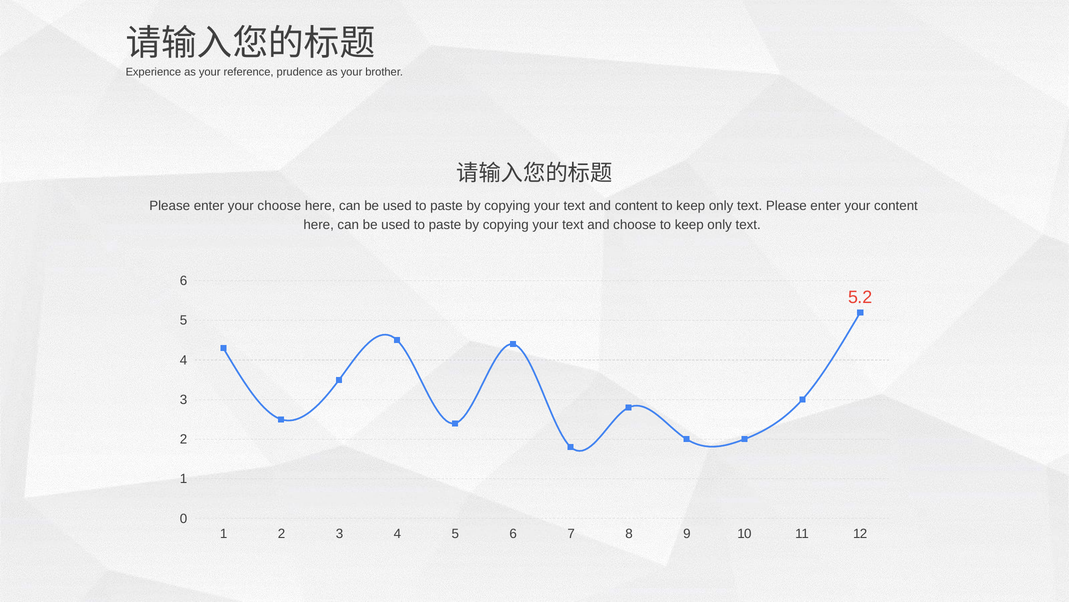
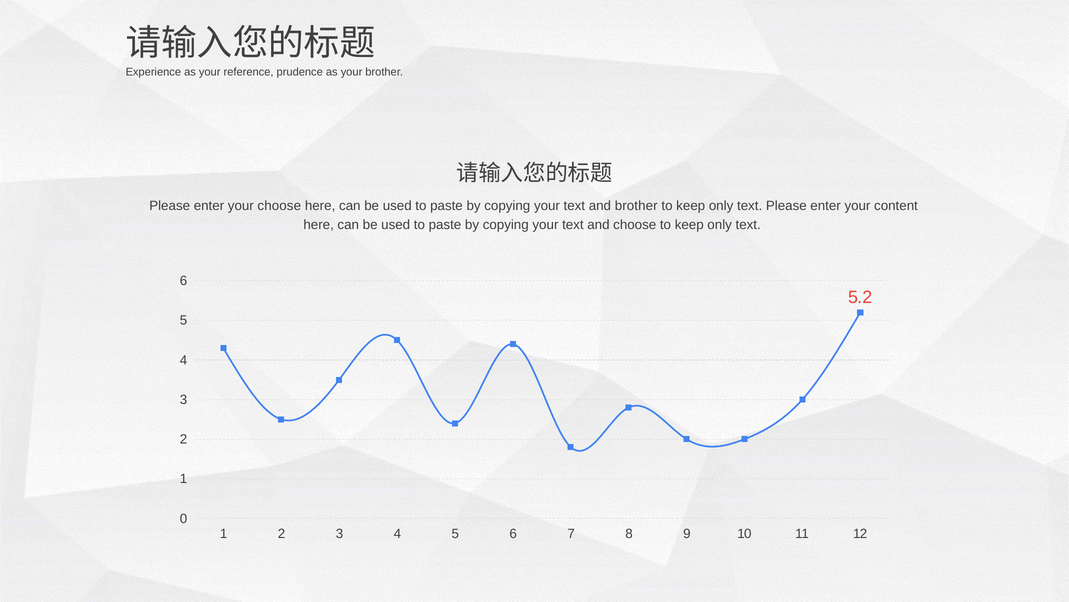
and content: content -> brother
